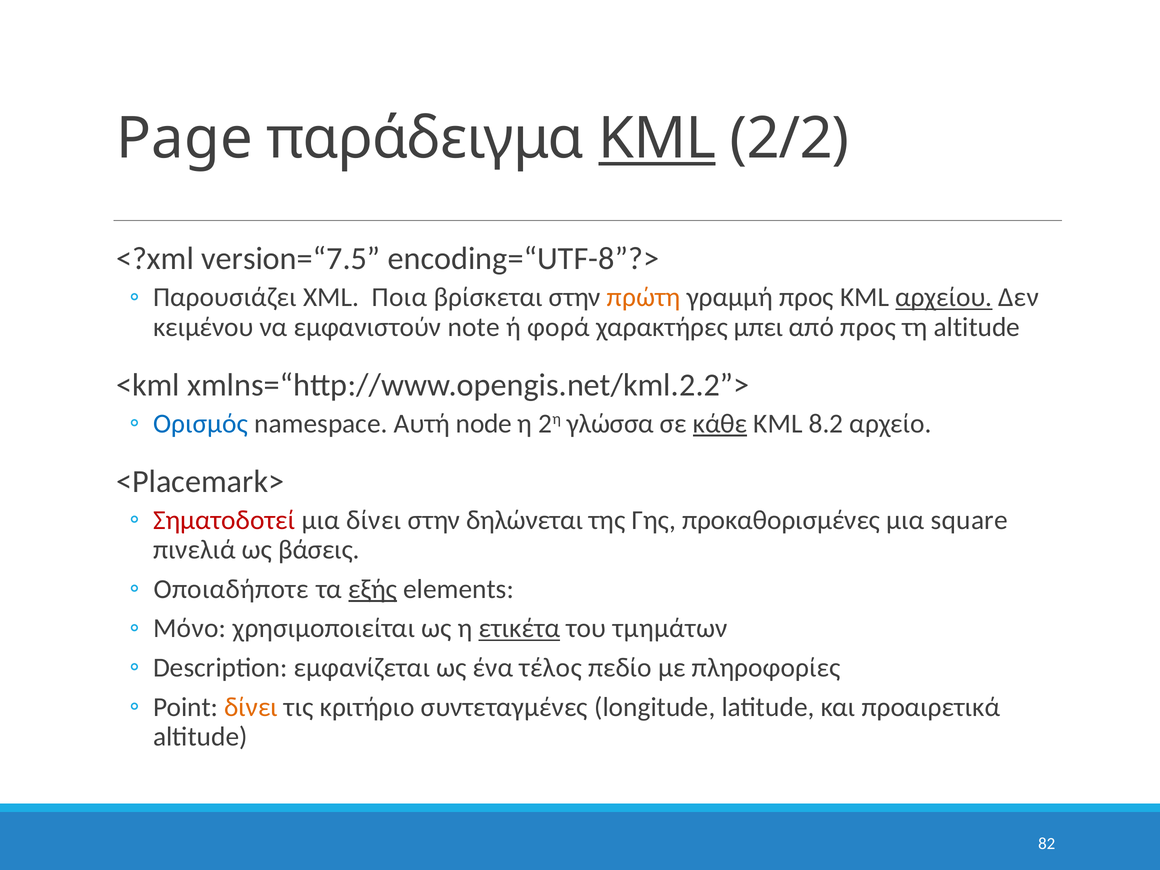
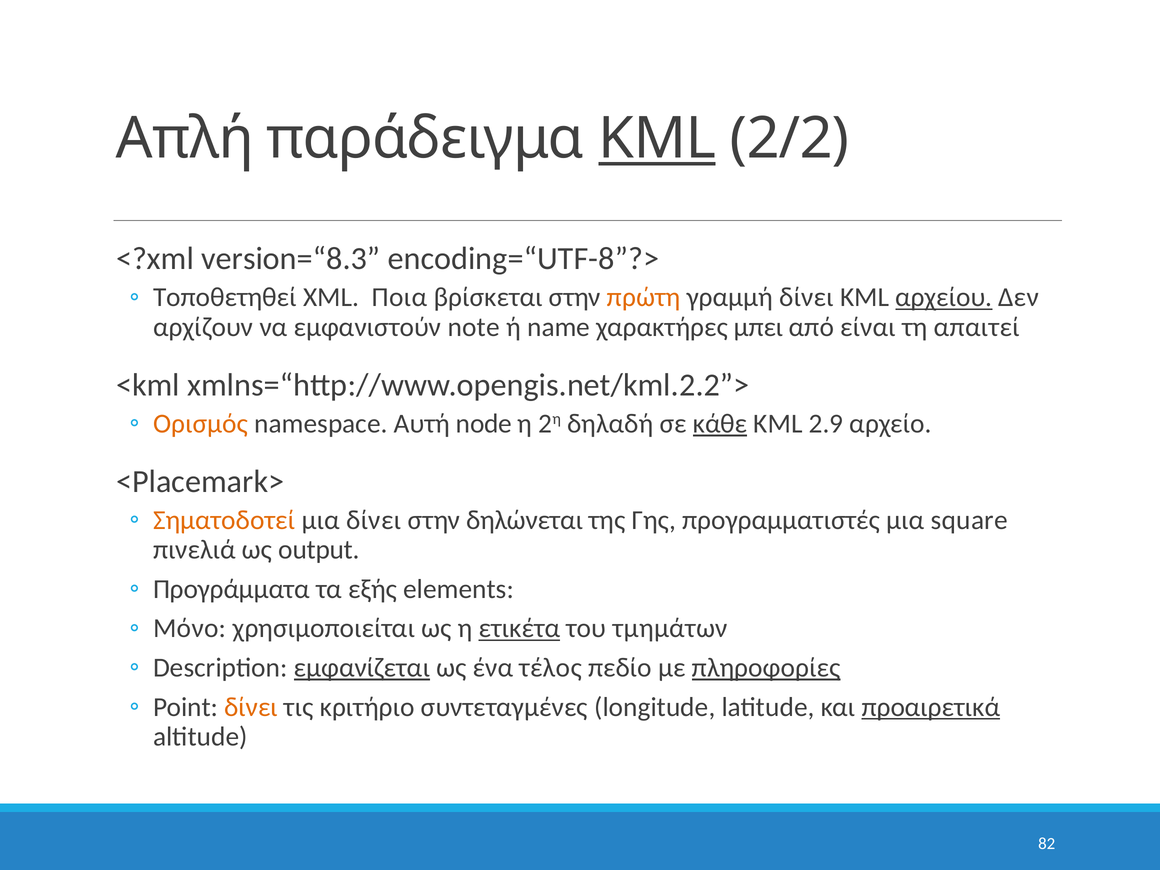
Page: Page -> Απλή
version=“7.5: version=“7.5 -> version=“8.3
Παρουσιάζει: Παρουσιάζει -> Τοποθετηθεί
γραμμή προς: προς -> δίνει
κειμένου: κειμένου -> αρχίζουν
φορά: φορά -> name
από προς: προς -> είναι
τη altitude: altitude -> απαιτεί
Ορισμός colour: blue -> orange
γλώσσα: γλώσσα -> δηλαδή
8.2: 8.2 -> 2.9
Σηματοδοτεί colour: red -> orange
προκαθορισμένες: προκαθορισμένες -> προγραμματιστές
βάσεις: βάσεις -> output
Οποιαδήποτε: Οποιαδήποτε -> Προγράμματα
εξής underline: present -> none
εμφανίζεται underline: none -> present
πληροφορίες underline: none -> present
προαιρετικά underline: none -> present
